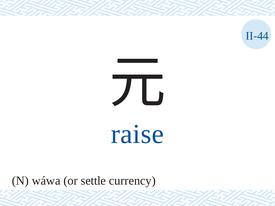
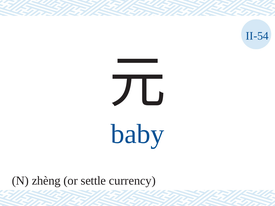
II-44: II-44 -> II-54
raise: raise -> baby
wáwa: wáwa -> zhèng
